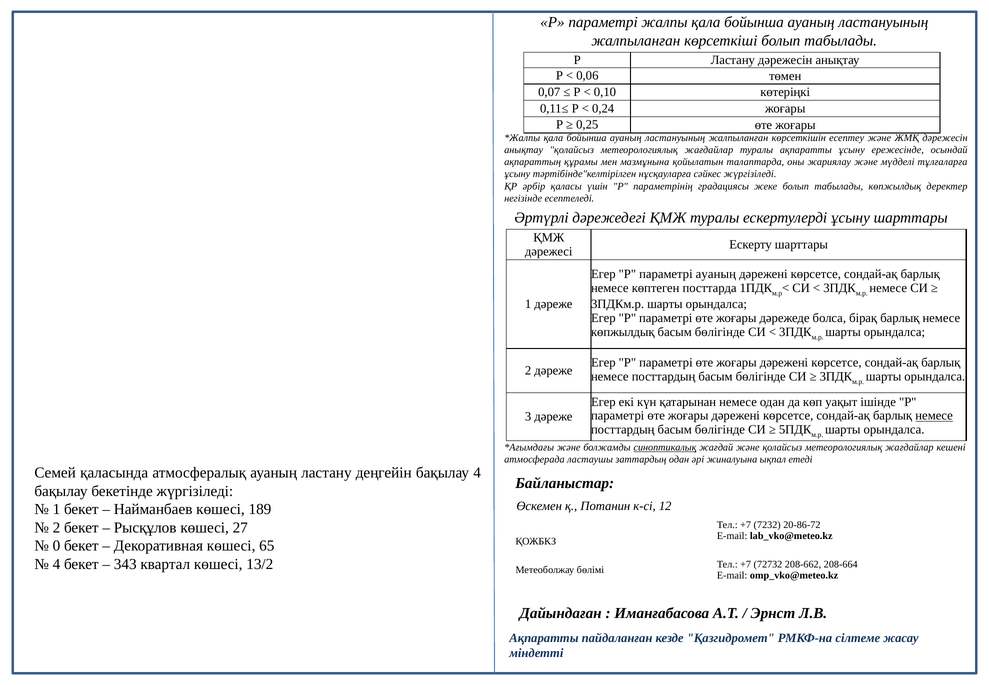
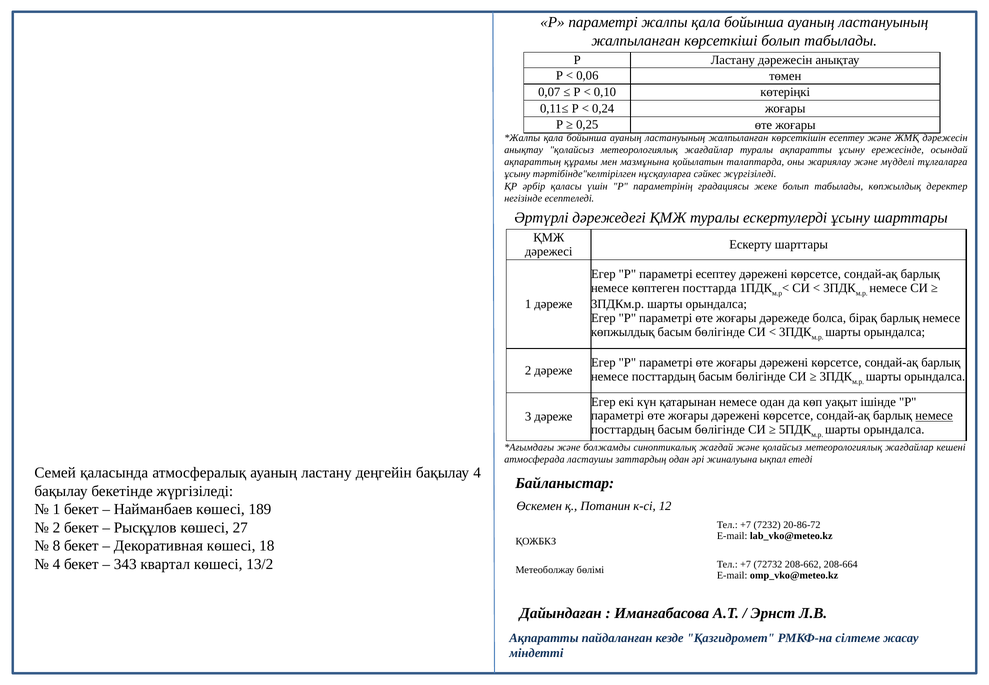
параметрі ауаның: ауаның -> есептеу
синоптикалық underline: present -> none
0: 0 -> 8
65: 65 -> 18
